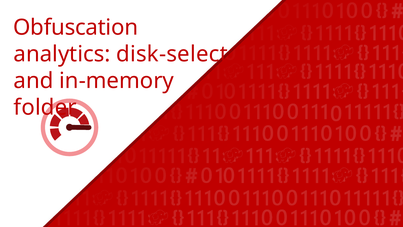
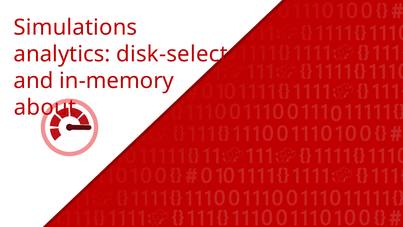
Obfuscation: Obfuscation -> Simulations
folder: folder -> about
